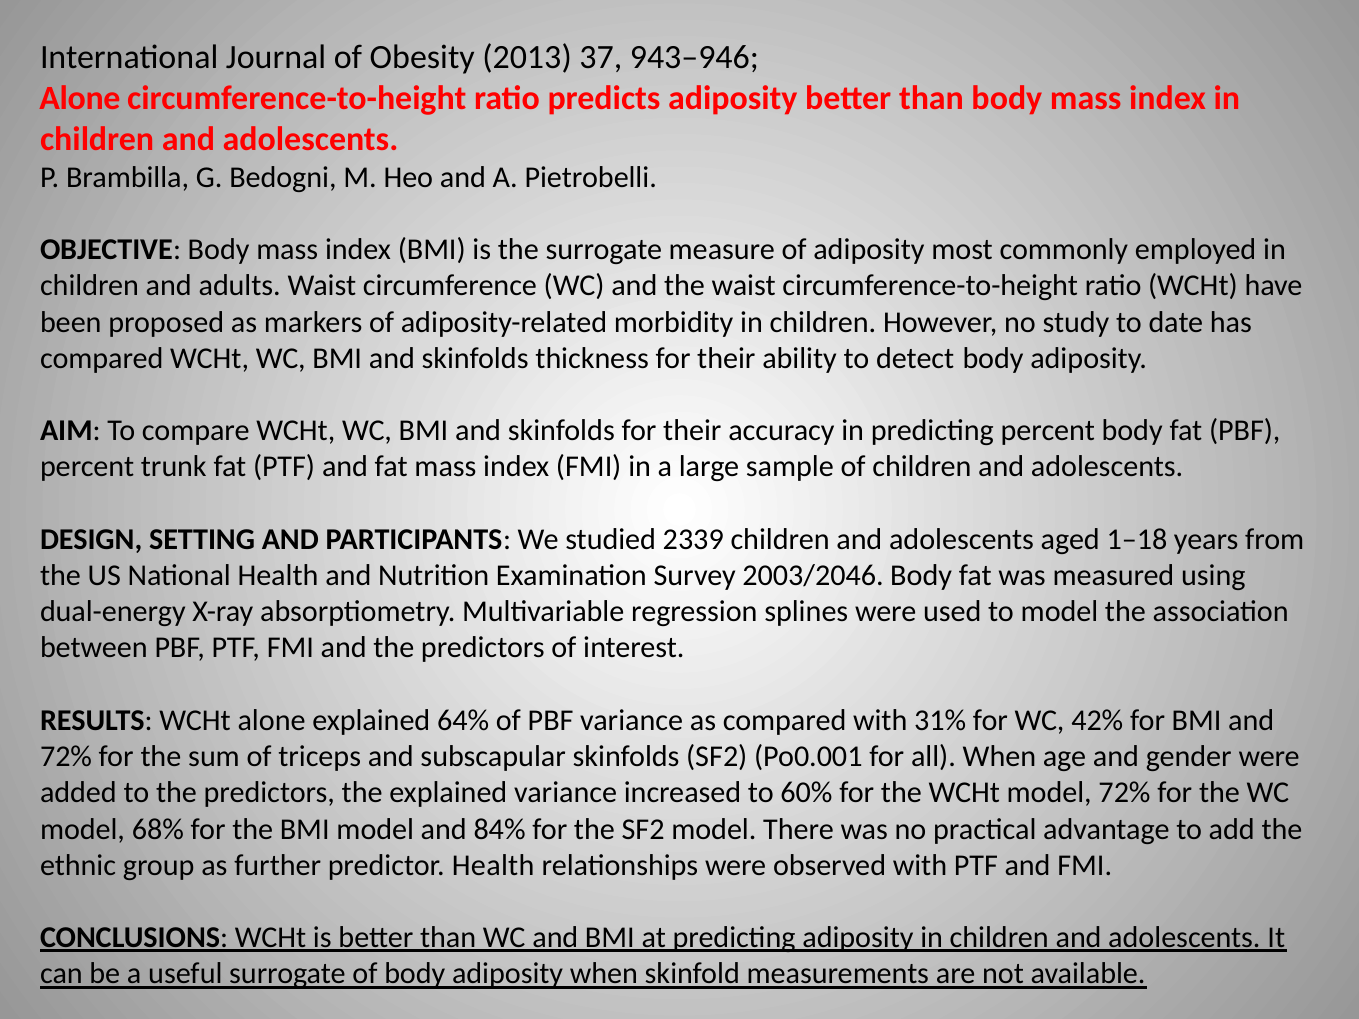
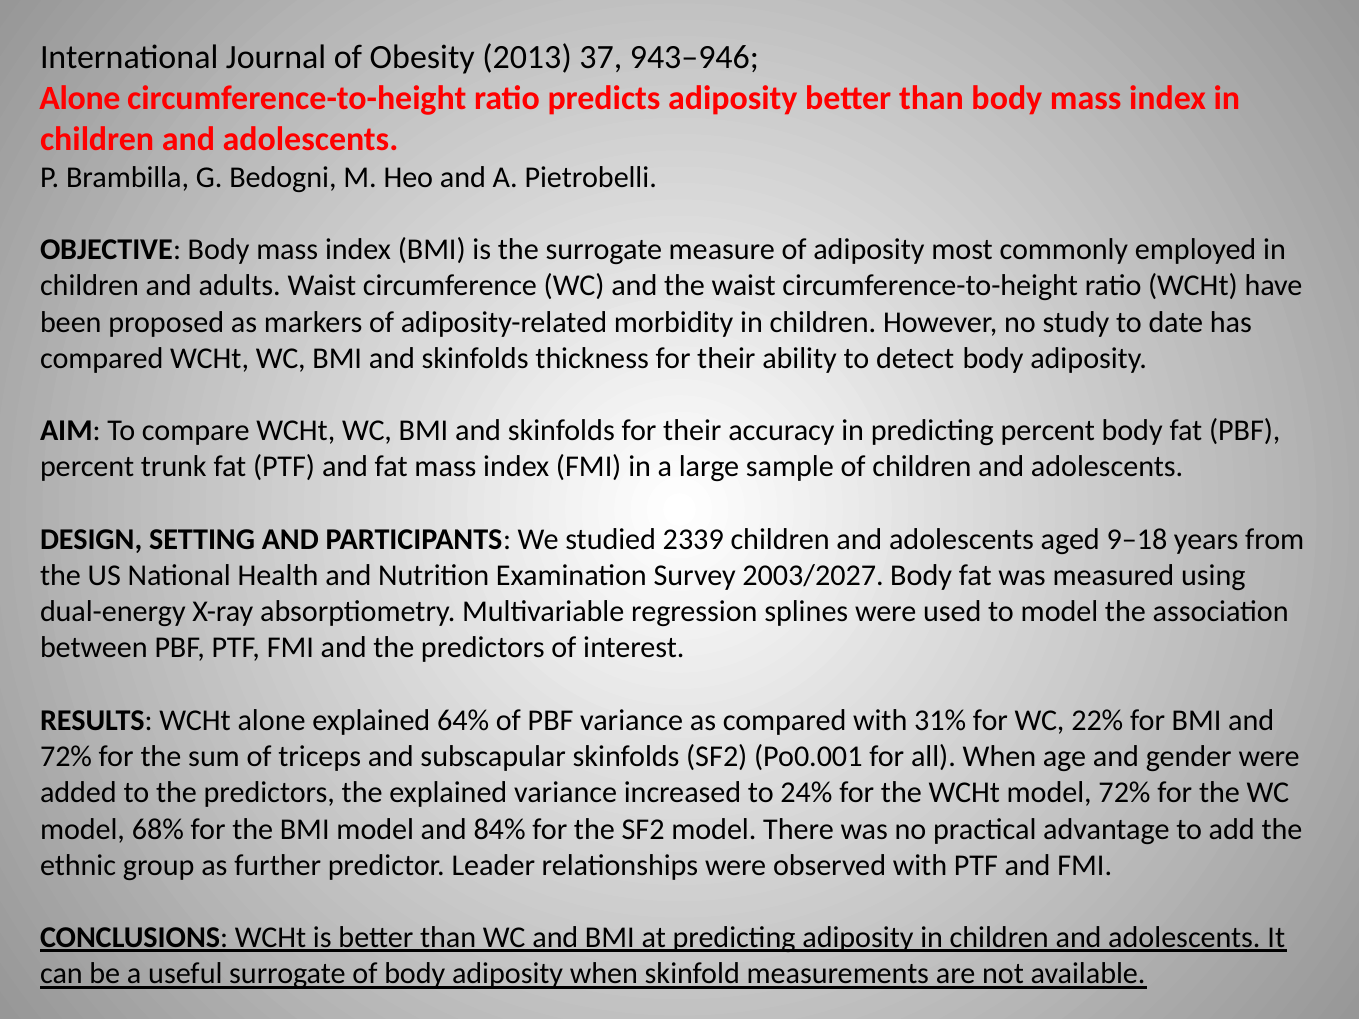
1–18: 1–18 -> 9–18
2003/2046: 2003/2046 -> 2003/2027
42%: 42% -> 22%
60%: 60% -> 24%
predictor Health: Health -> Leader
